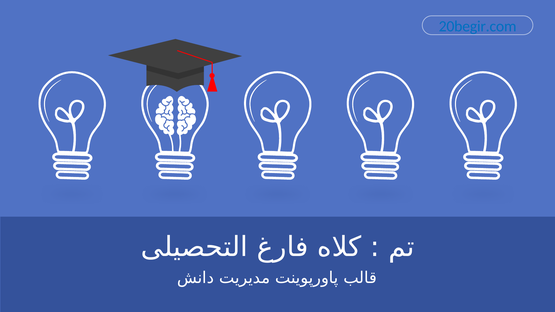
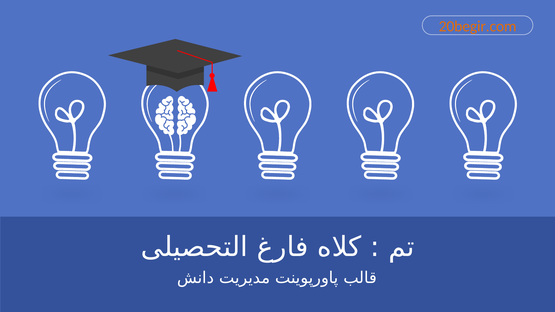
20begir.com colour: blue -> orange
